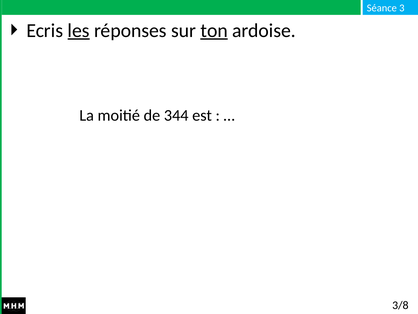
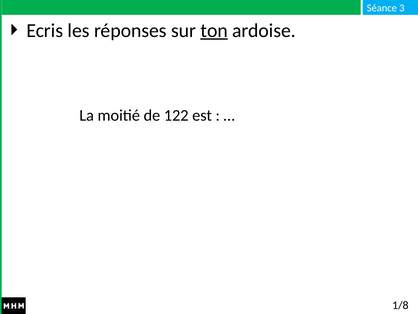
les underline: present -> none
344: 344 -> 122
3/8: 3/8 -> 1/8
